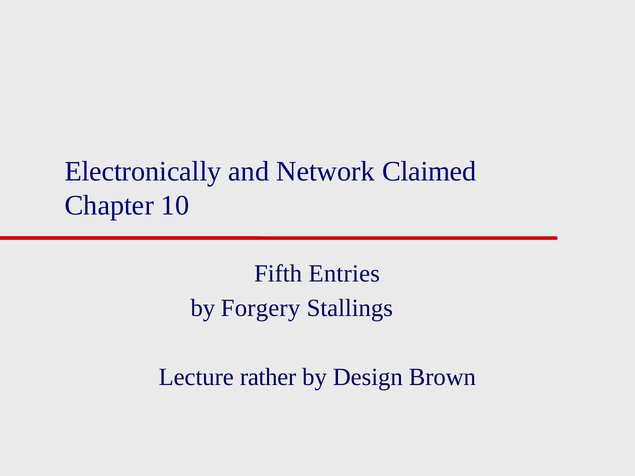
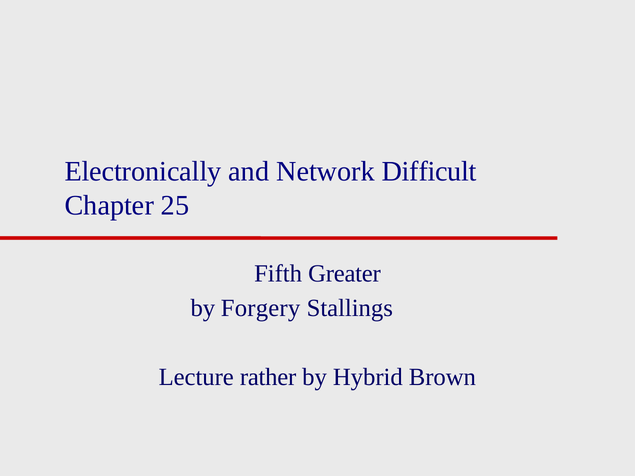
Claimed: Claimed -> Difficult
10: 10 -> 25
Entries: Entries -> Greater
Design: Design -> Hybrid
